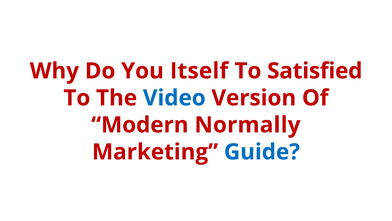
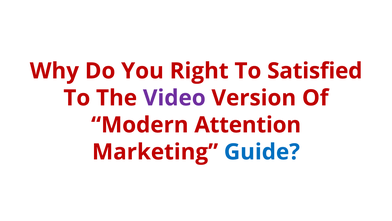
Itself: Itself -> Right
Video colour: blue -> purple
Normally: Normally -> Attention
